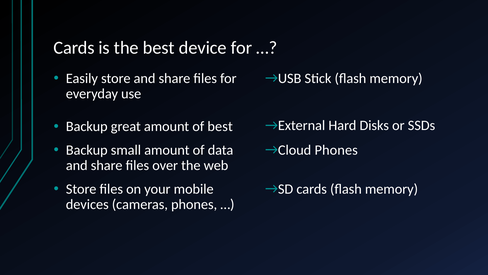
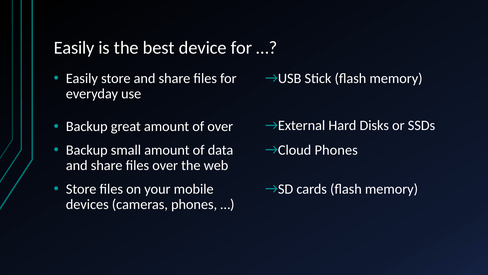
Cards at (74, 48): Cards -> Easily
of best: best -> over
